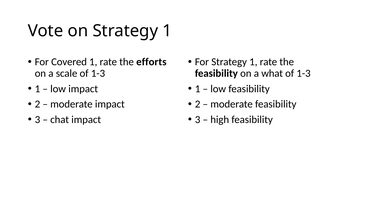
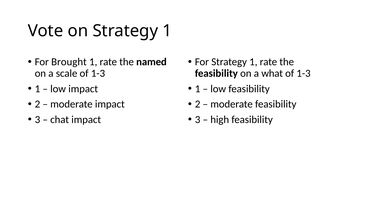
Covered: Covered -> Brought
efforts: efforts -> named
